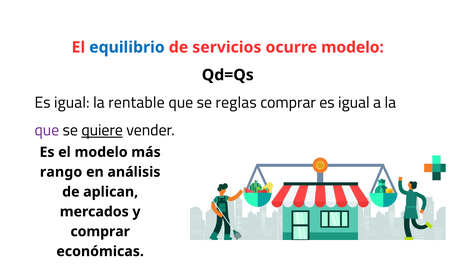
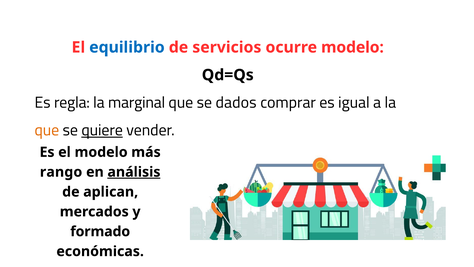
igual at (72, 103): igual -> regla
rentable: rentable -> marginal
reglas: reglas -> dados
que at (47, 130) colour: purple -> orange
análisis underline: none -> present
comprar at (100, 231): comprar -> formado
